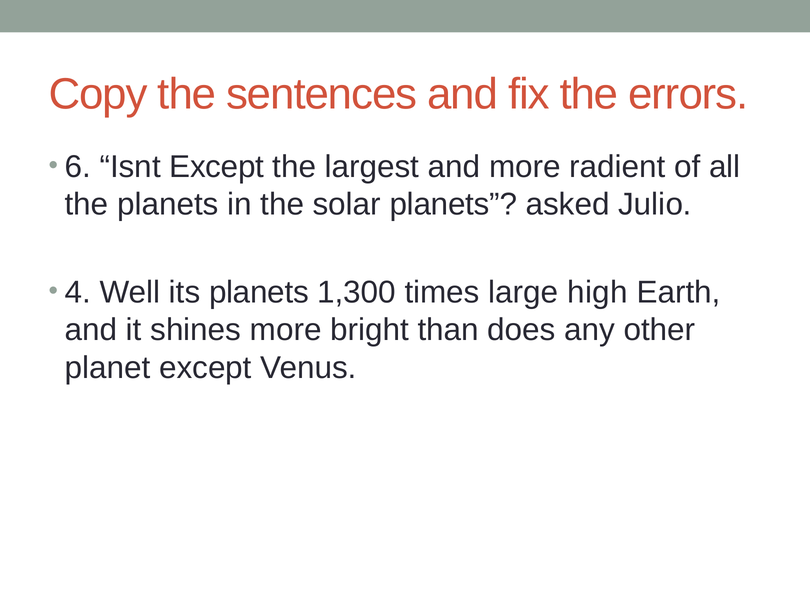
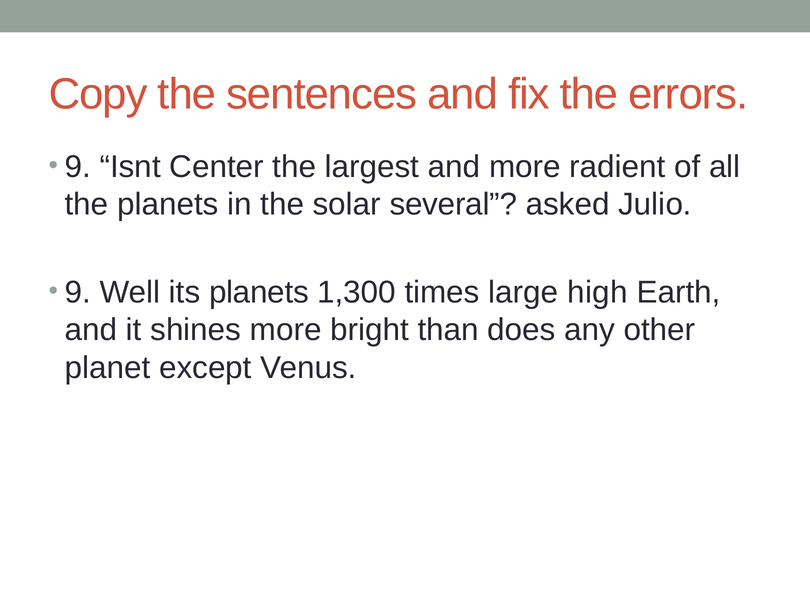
6 at (78, 167): 6 -> 9
Isnt Except: Except -> Center
solar planets: planets -> several
4 at (78, 293): 4 -> 9
